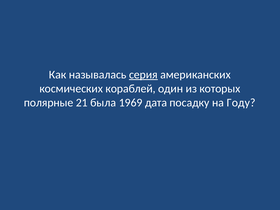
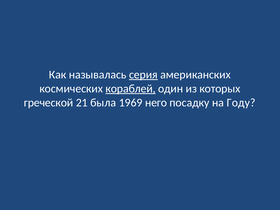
кораблей underline: none -> present
полярные: полярные -> греческой
дата: дата -> него
